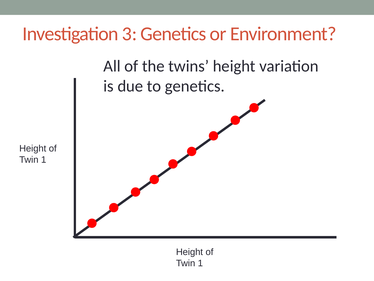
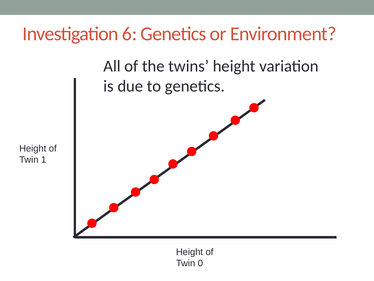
3: 3 -> 6
1 at (200, 263): 1 -> 0
